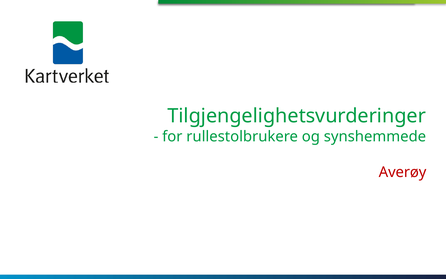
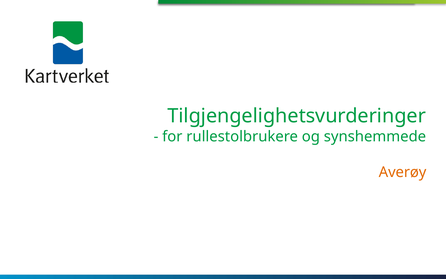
Averøy colour: red -> orange
